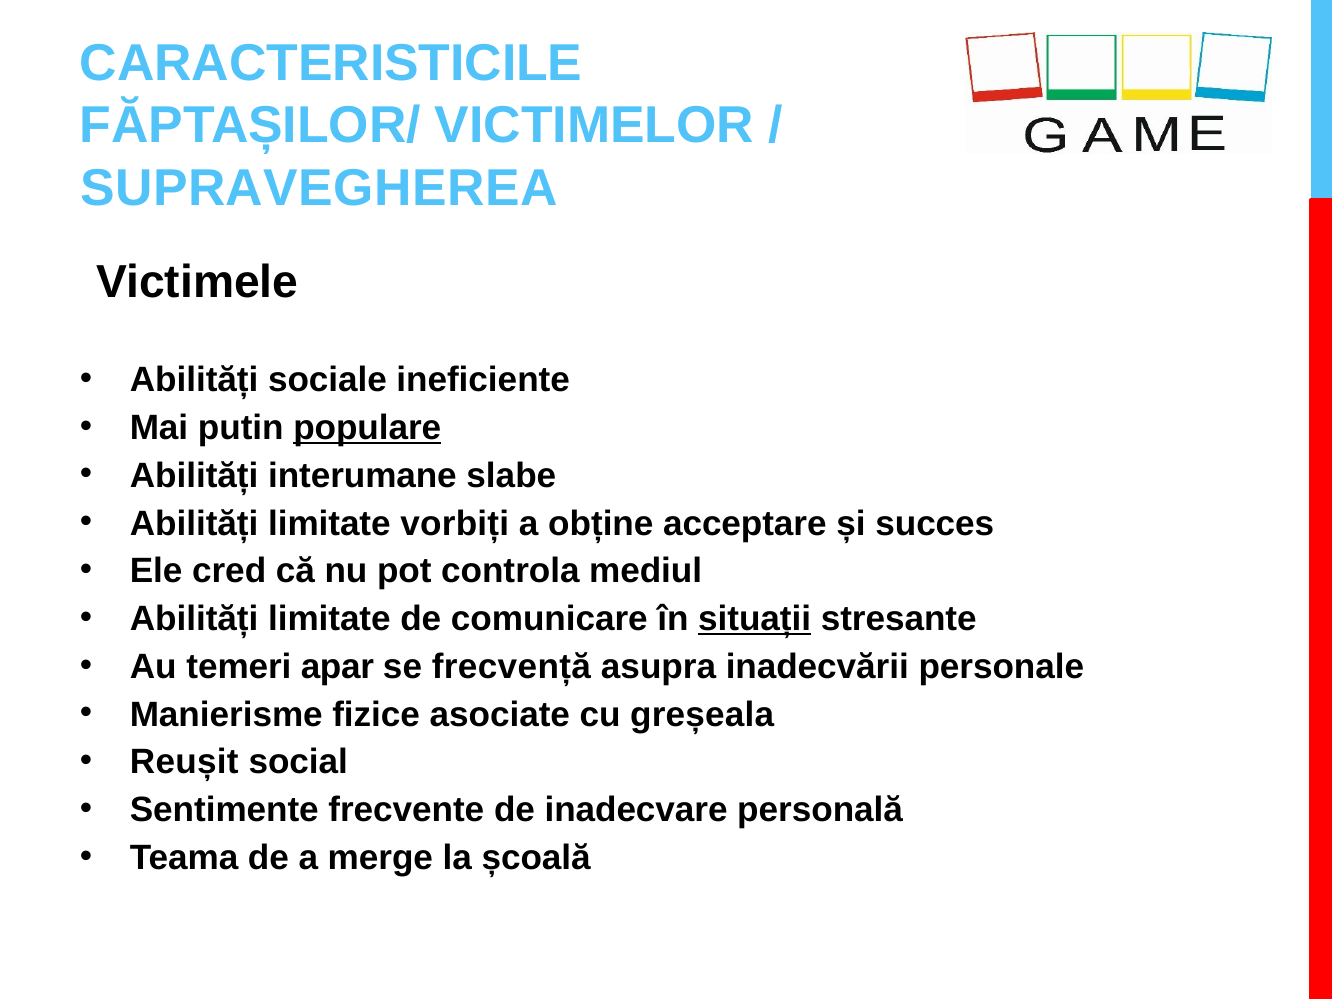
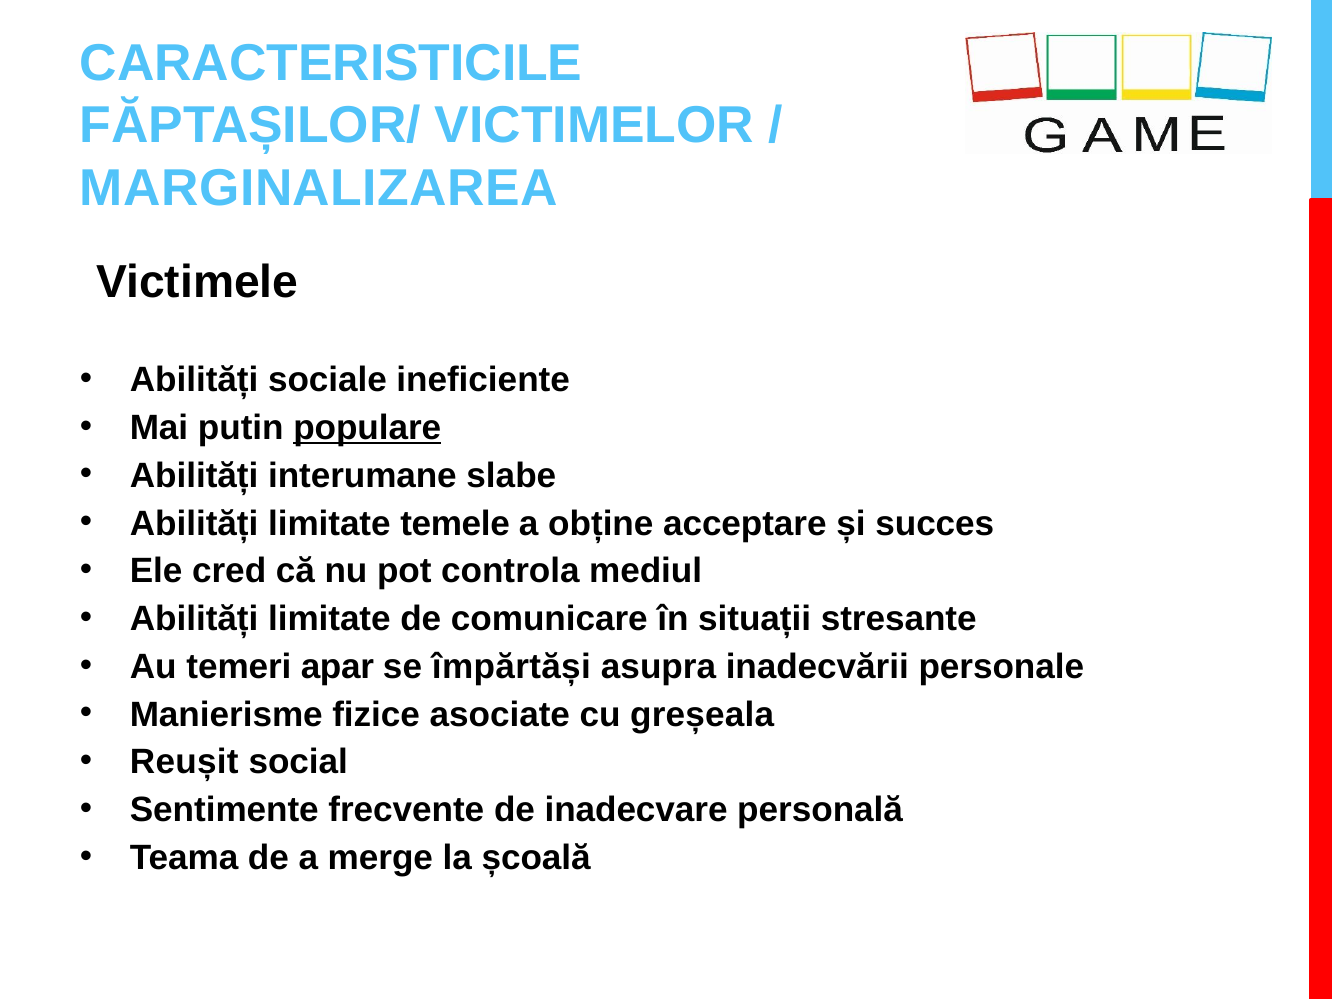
SUPRAVEGHEREA: SUPRAVEGHEREA -> MARGINALIZAREA
vorbiți: vorbiți -> temele
situații underline: present -> none
frecvență: frecvență -> împărtăși
